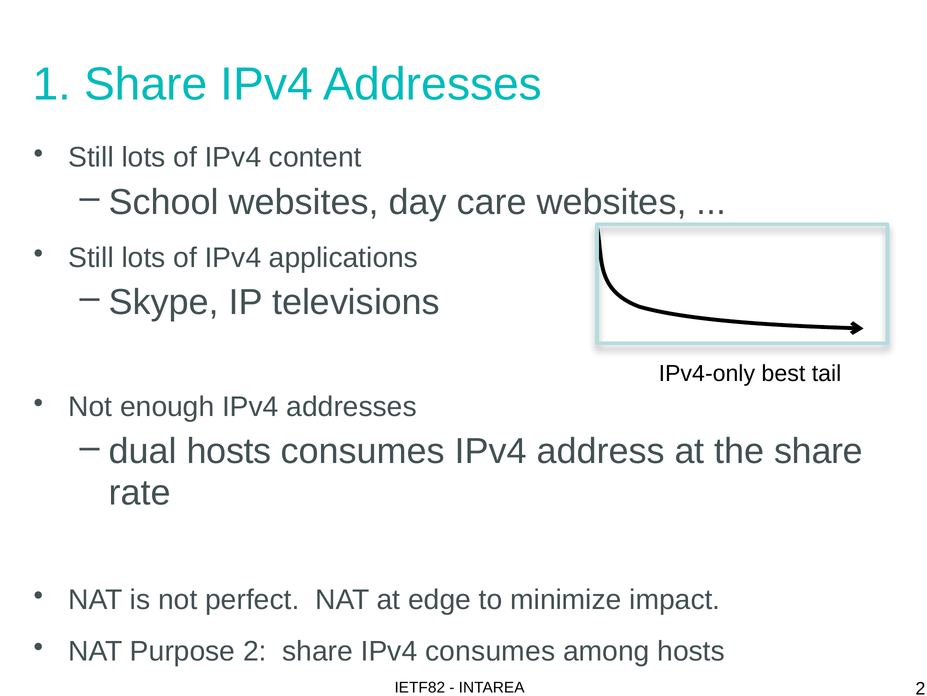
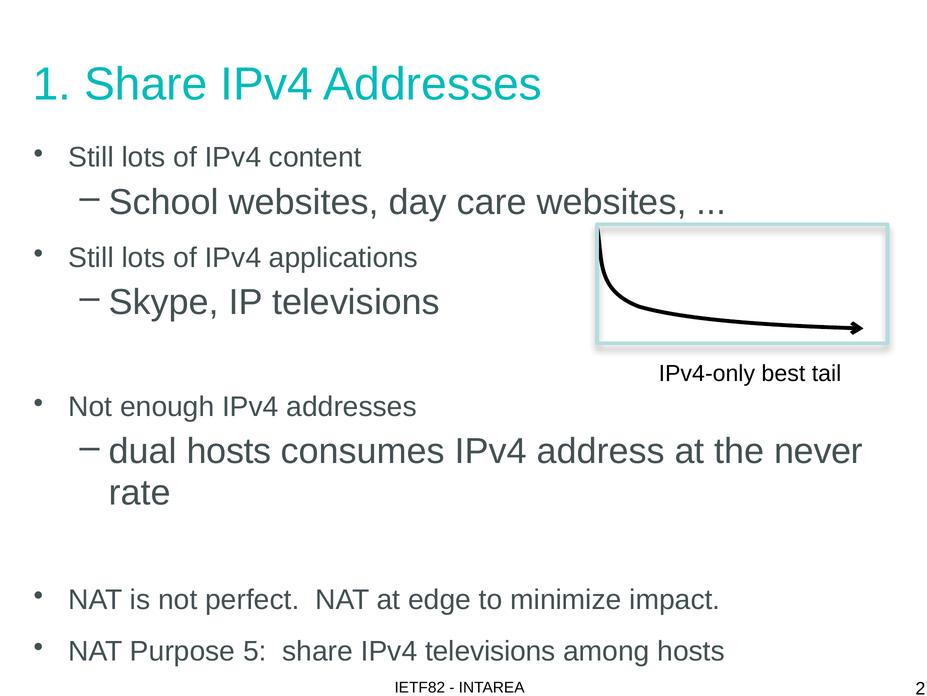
the share: share -> never
Purpose 2: 2 -> 5
IPv4 consumes: consumes -> televisions
